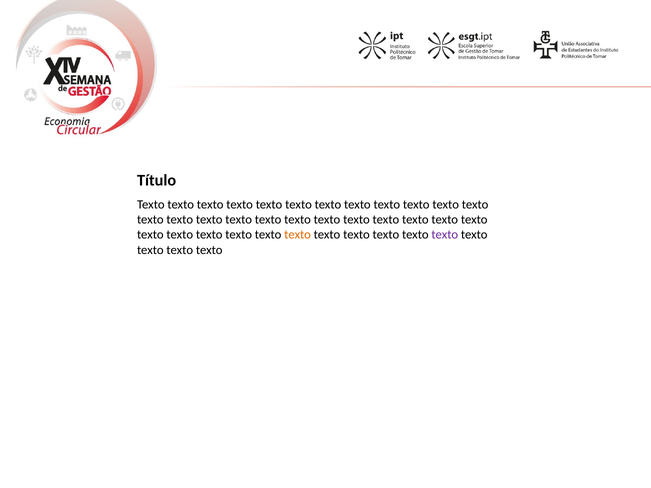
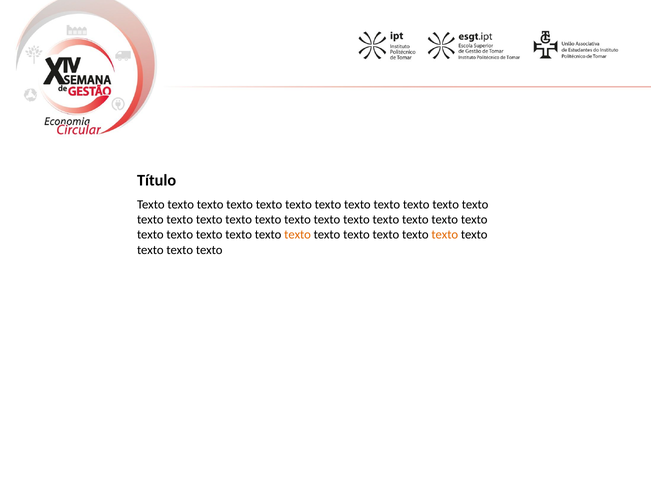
texto at (445, 235) colour: purple -> orange
